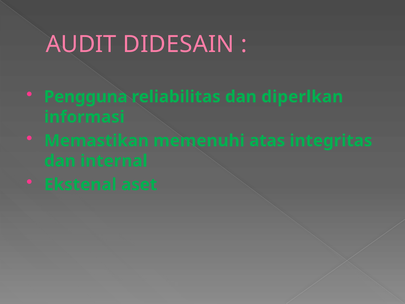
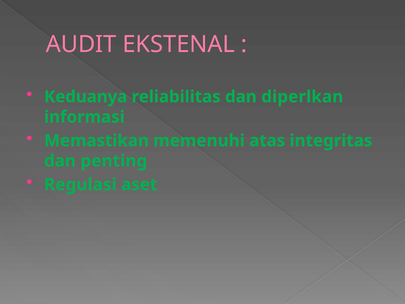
DIDESAIN: DIDESAIN -> EKSTENAL
Pengguna: Pengguna -> Keduanya
internal: internal -> penting
Ekstenal: Ekstenal -> Regulasi
